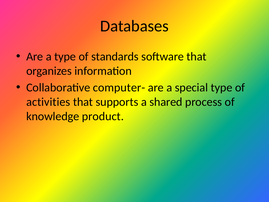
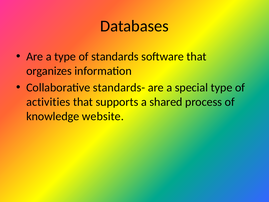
computer-: computer- -> standards-
product: product -> website
